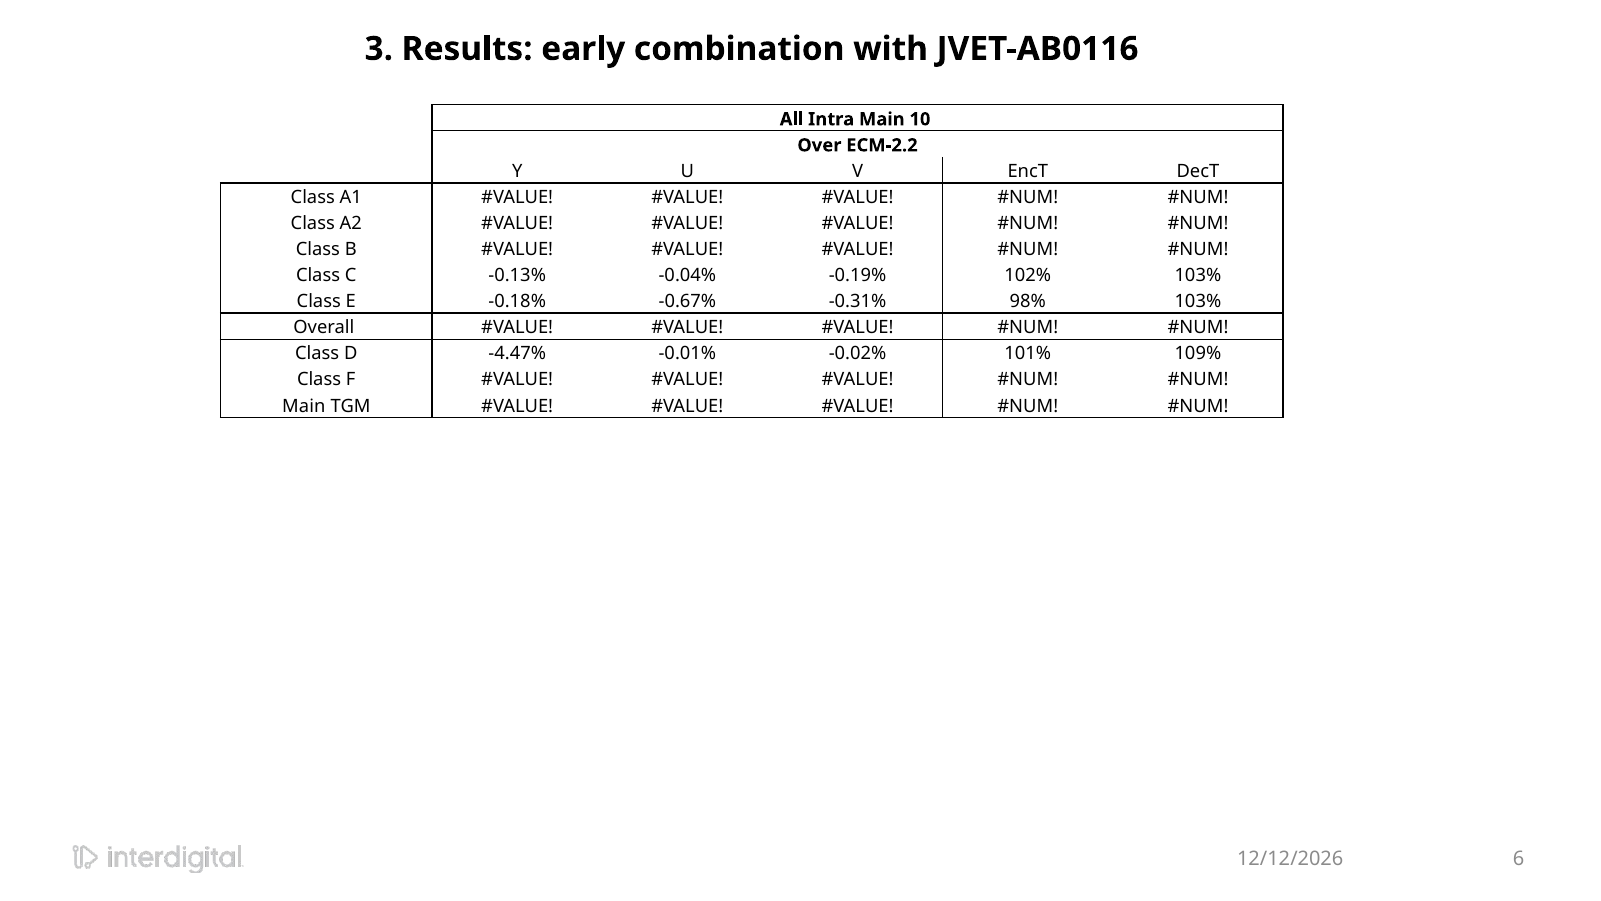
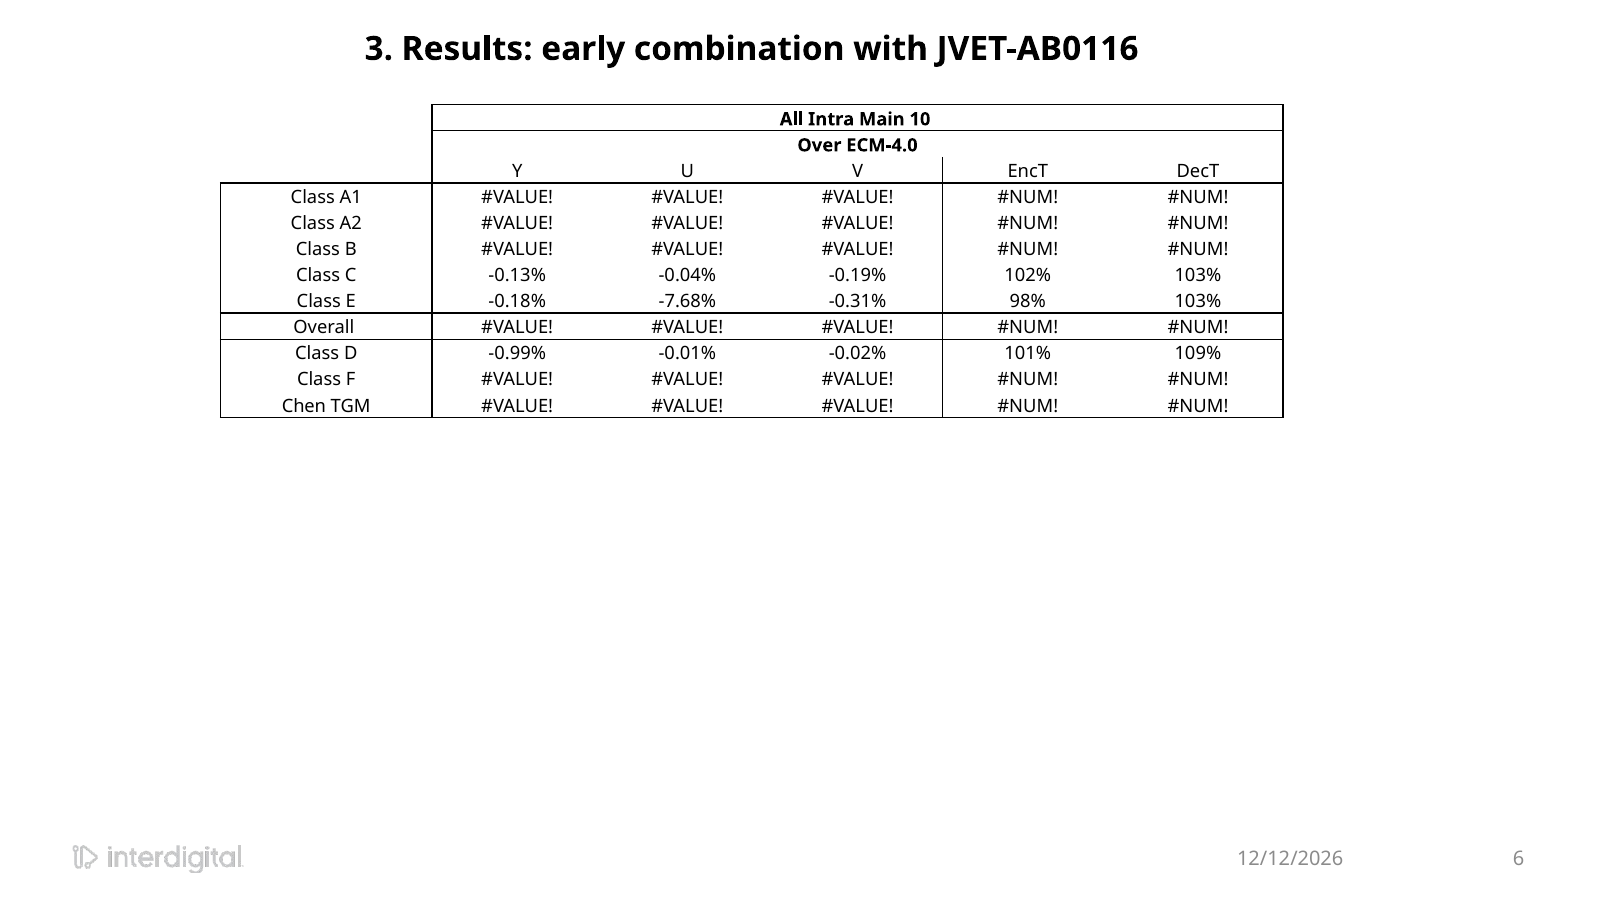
ECM-2.2: ECM-2.2 -> ECM-4.0
-0.67%: -0.67% -> -7.68%
-4.47%: -4.47% -> -0.99%
Main at (304, 406): Main -> Chen
